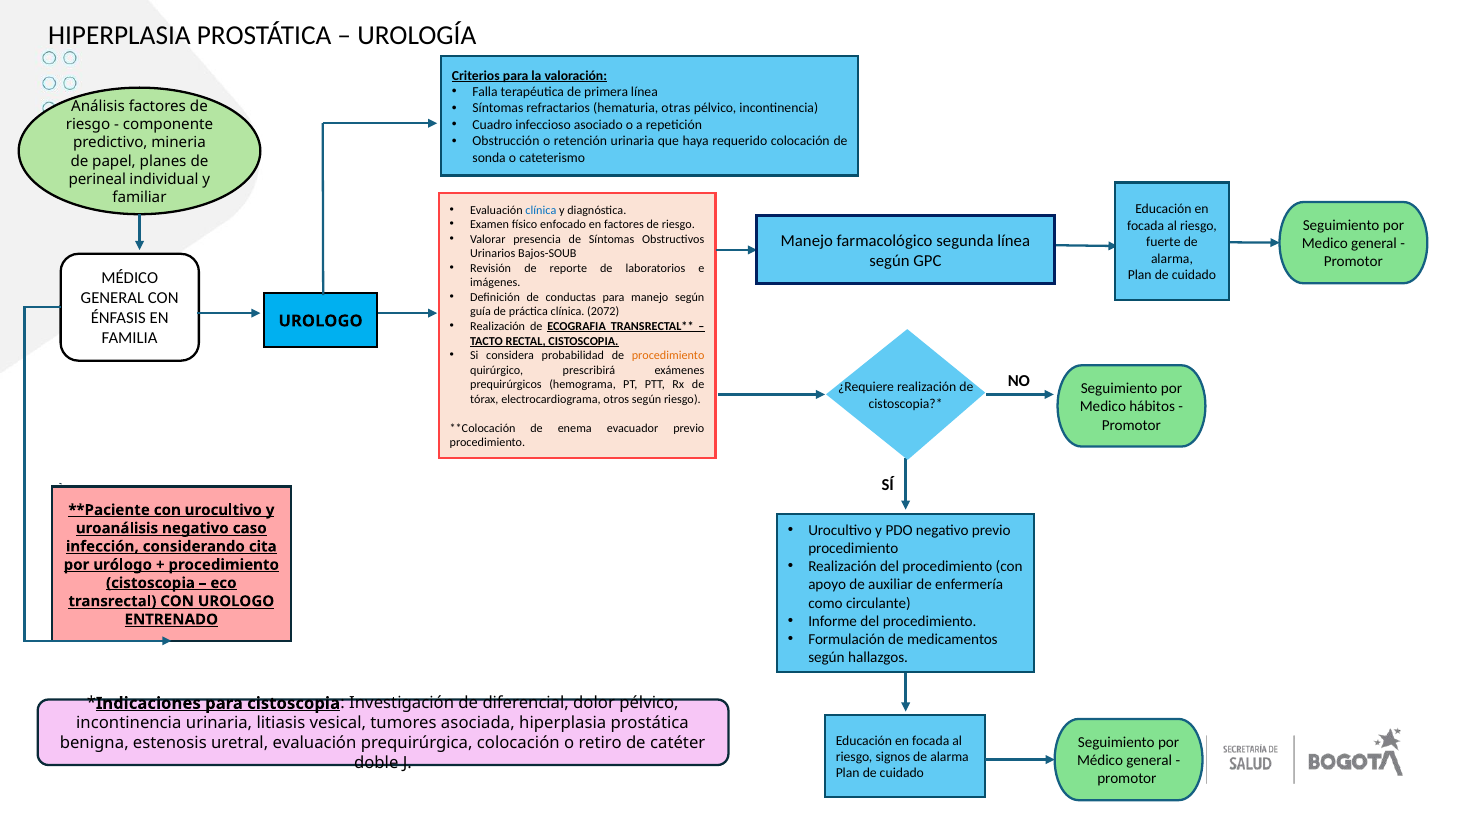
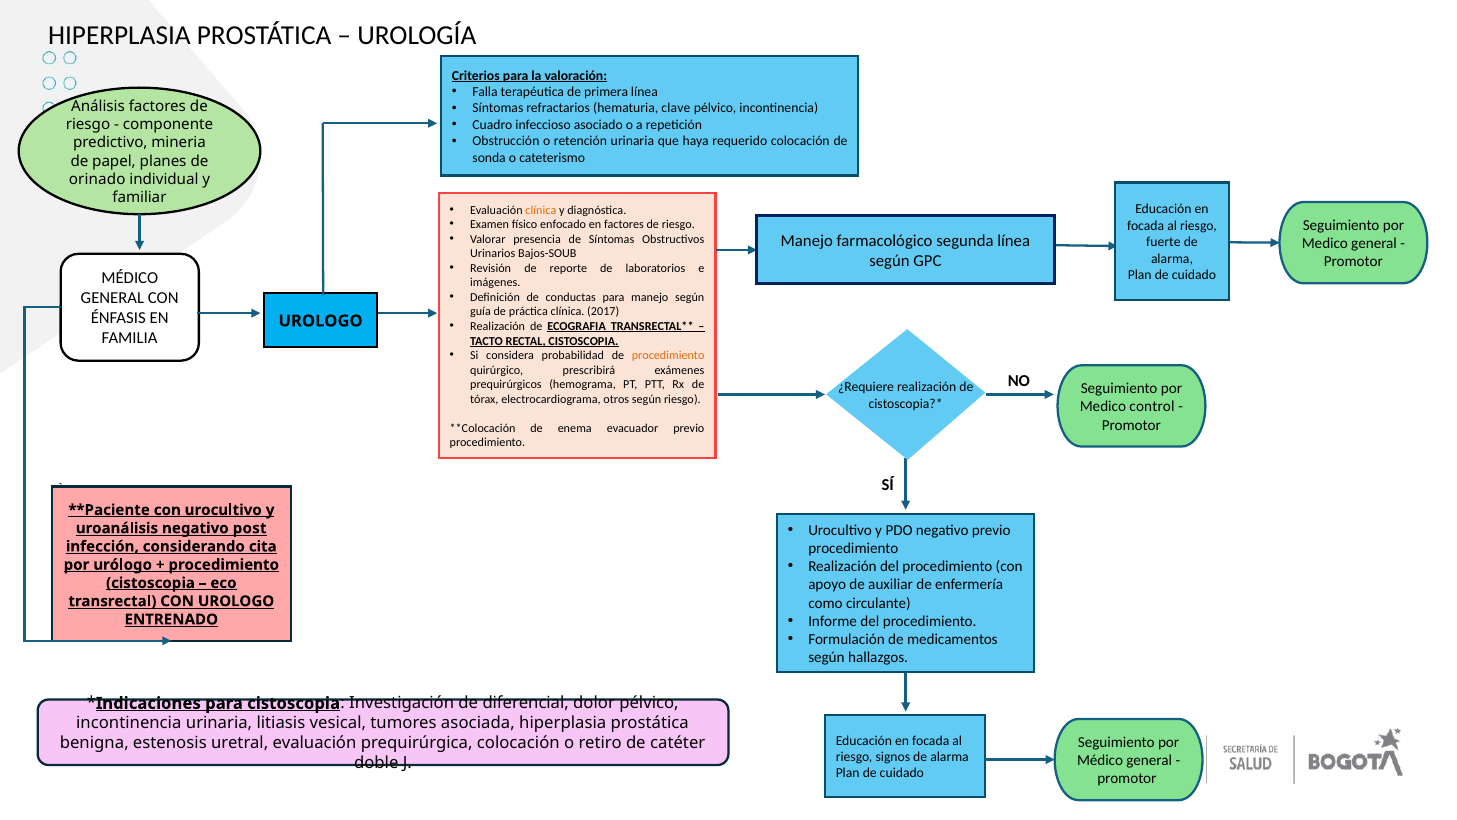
otras: otras -> clave
perineal: perineal -> orinado
clínica at (541, 210) colour: blue -> orange
2072: 2072 -> 2017
hábitos: hábitos -> control
caso: caso -> post
